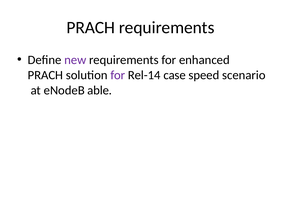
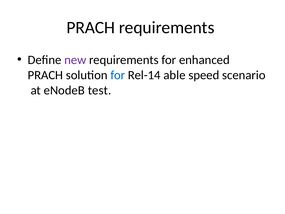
for at (118, 75) colour: purple -> blue
case: case -> able
able: able -> test
